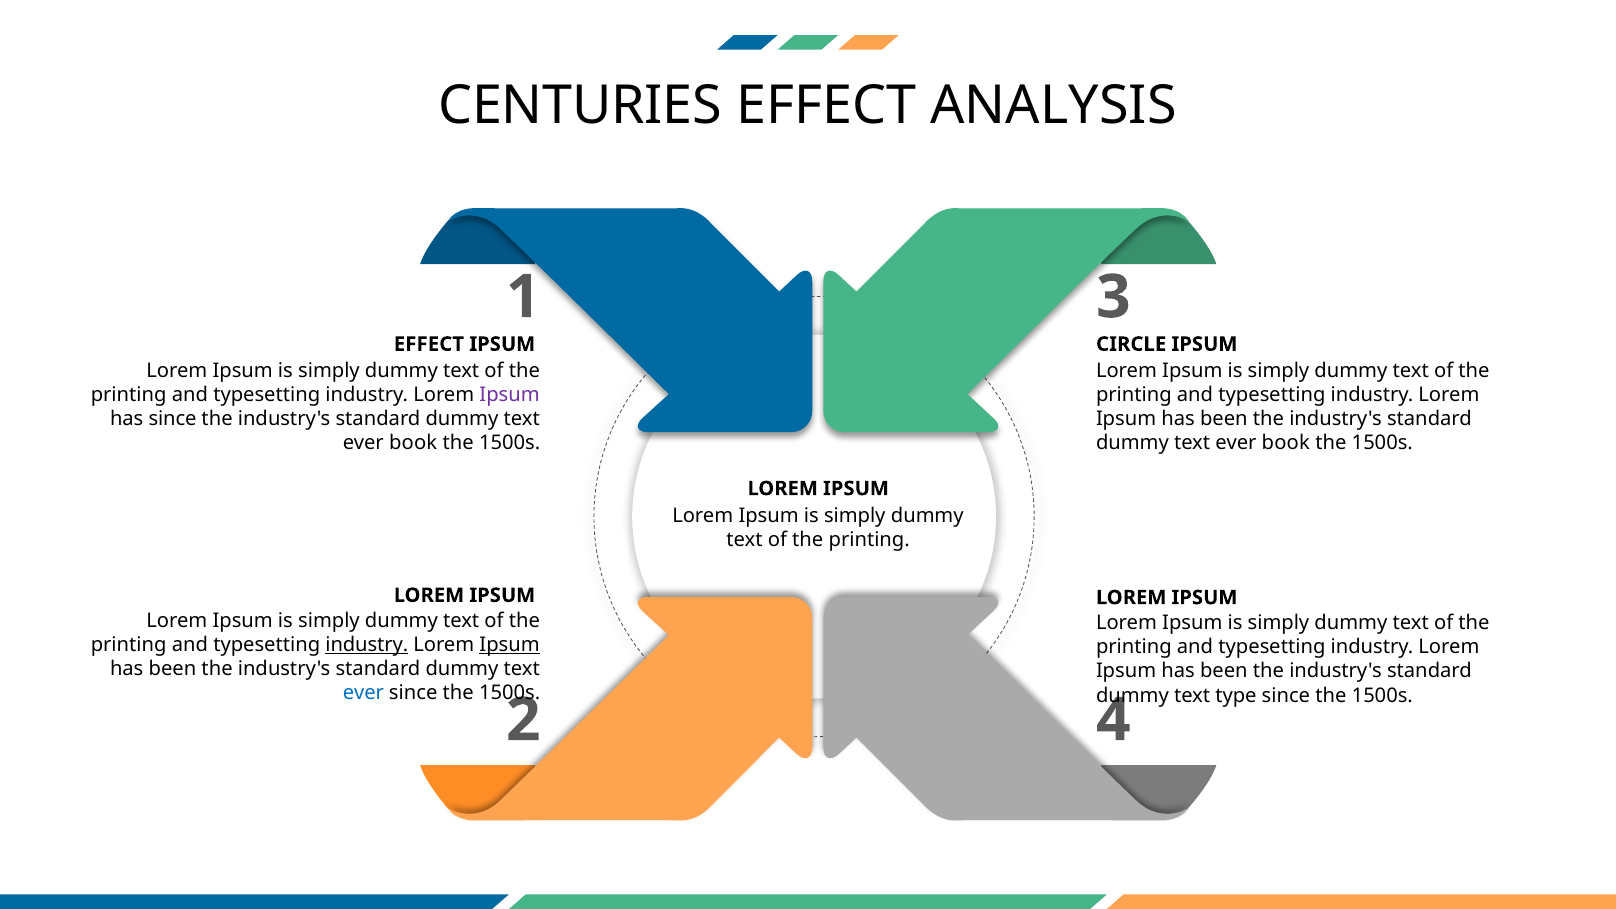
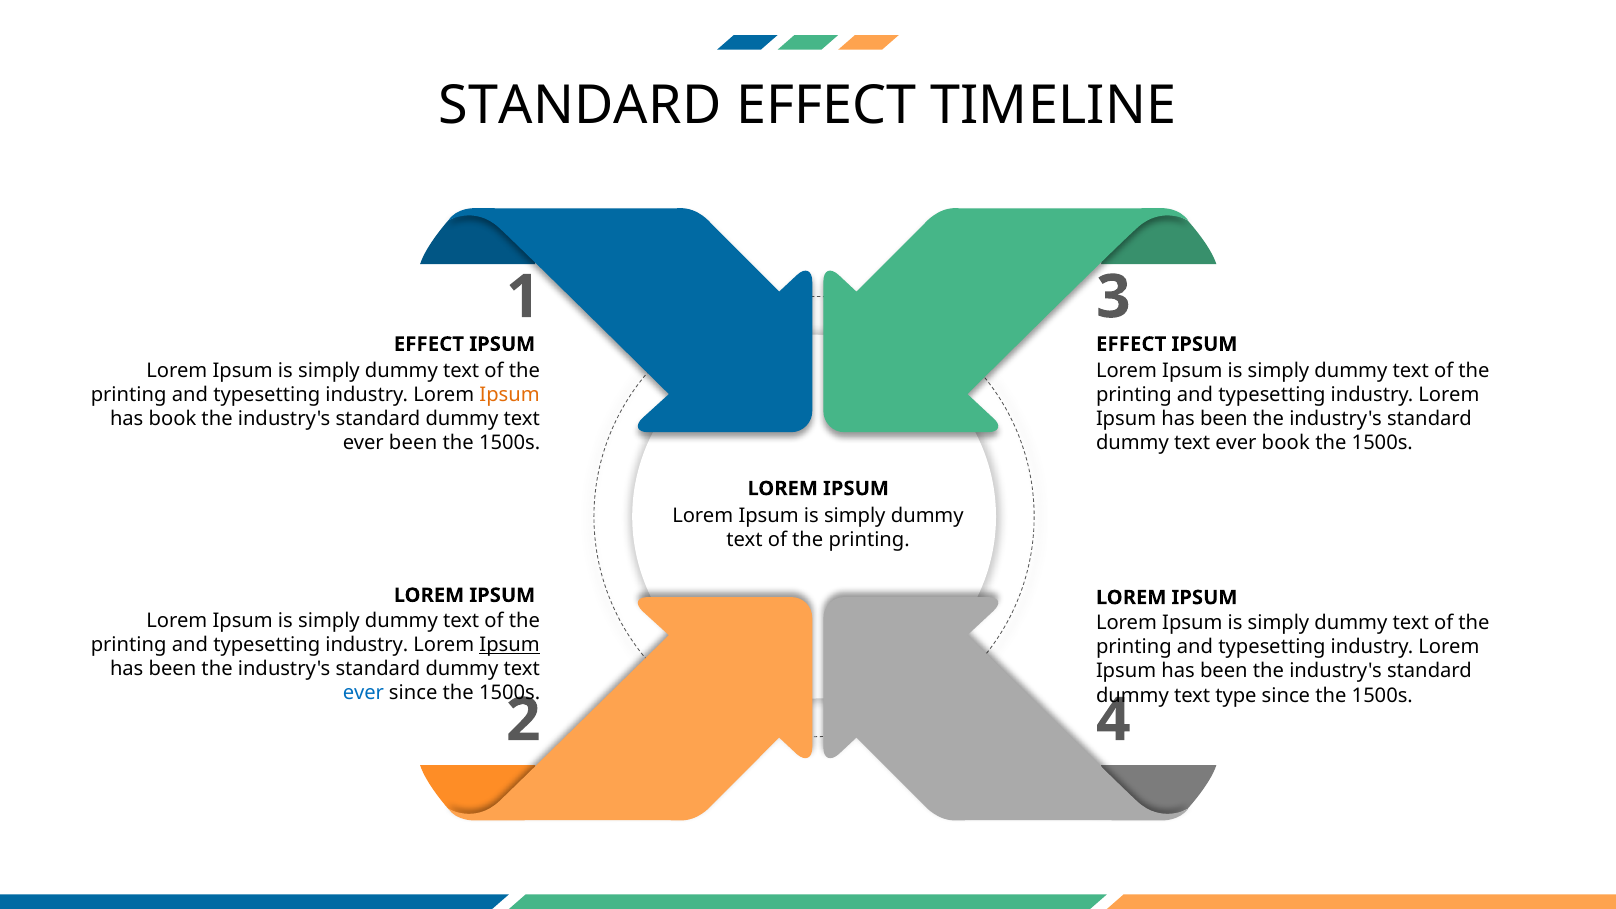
CENTURIES at (580, 106): CENTURIES -> STANDARD
ANALYSIS: ANALYSIS -> TIMELINE
CIRCLE at (1131, 344): CIRCLE -> EFFECT
Ipsum at (510, 395) colour: purple -> orange
has since: since -> book
book at (413, 443): book -> been
industry at (367, 645) underline: present -> none
